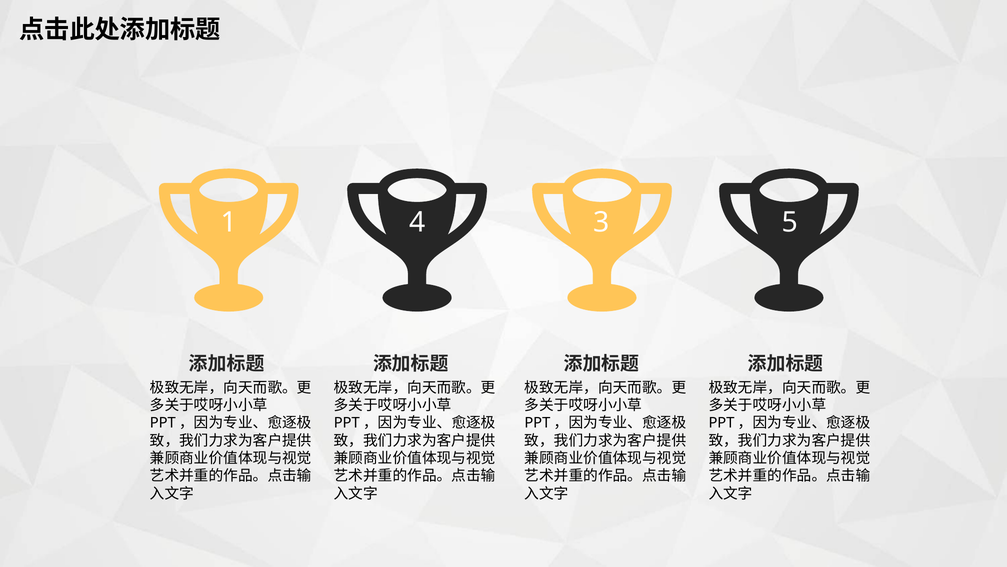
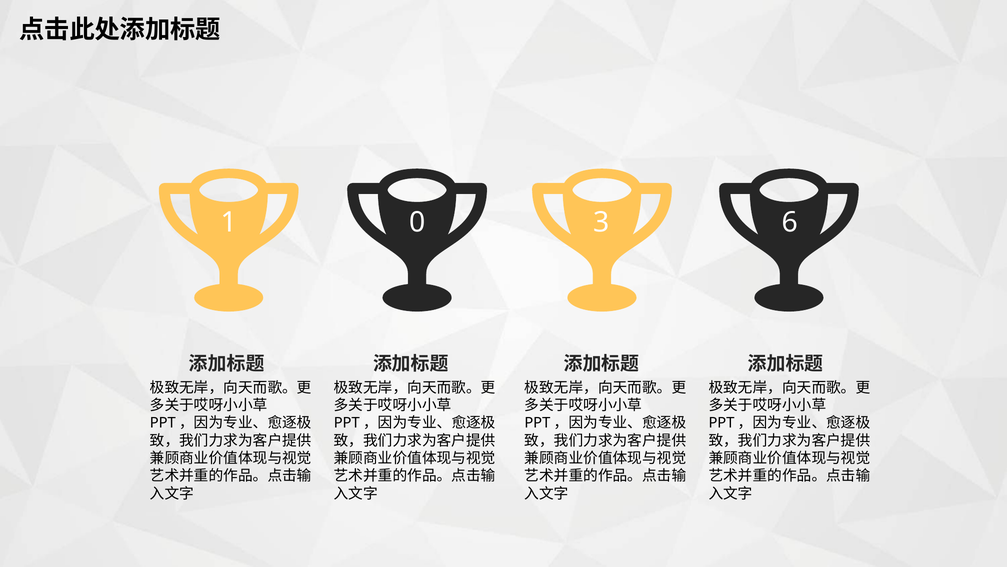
4: 4 -> 0
5: 5 -> 6
